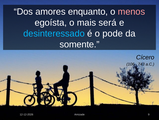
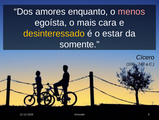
será: será -> cara
desinteressado colour: light blue -> yellow
pode: pode -> estar
